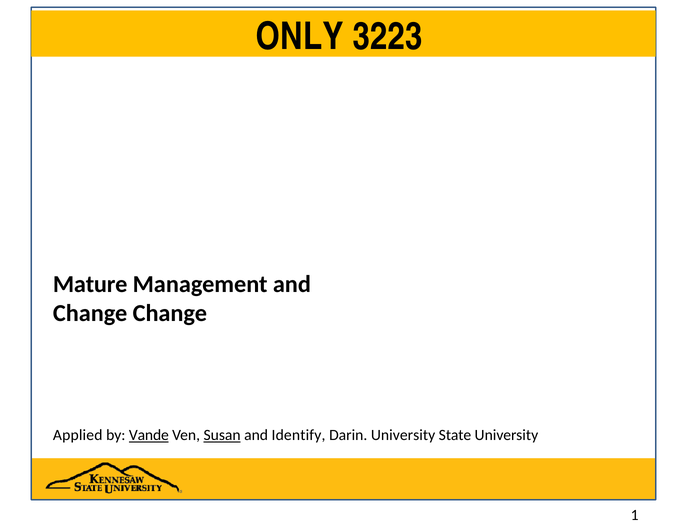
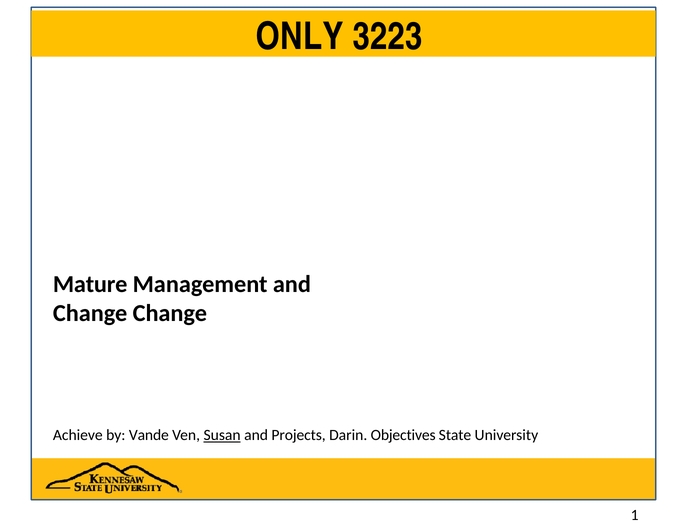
Applied: Applied -> Achieve
Vande underline: present -> none
Identify: Identify -> Projects
Darin University: University -> Objectives
